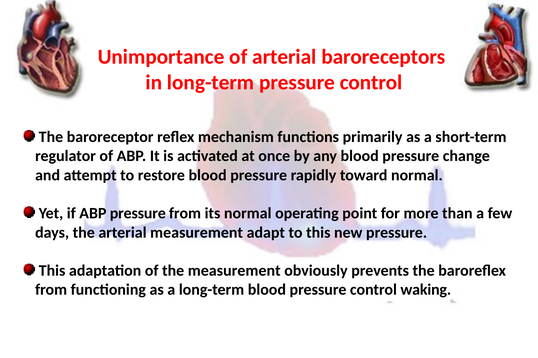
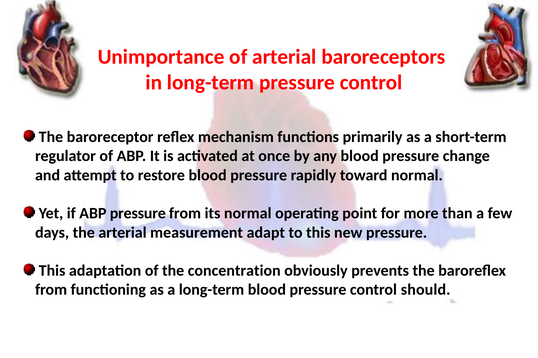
the measurement: measurement -> concentration
waking: waking -> should
